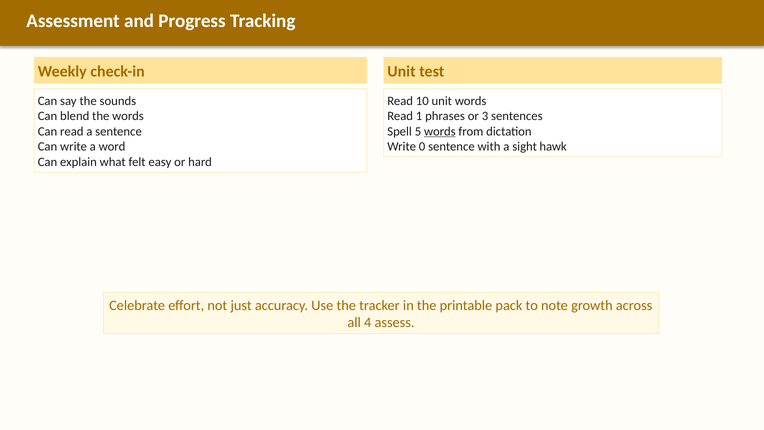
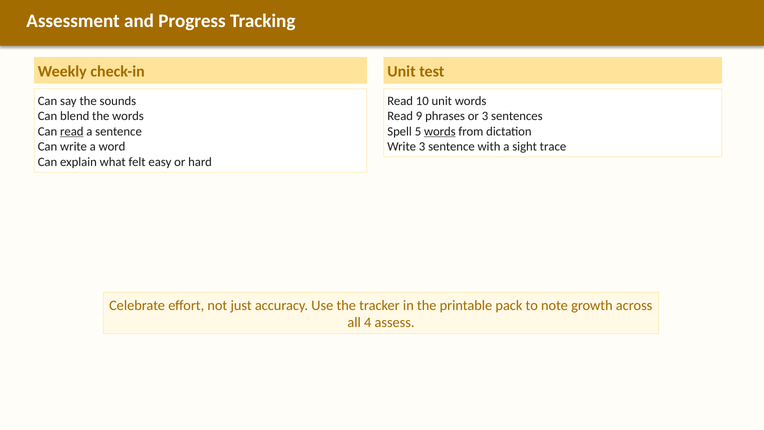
1: 1 -> 9
read at (72, 131) underline: none -> present
Write 0: 0 -> 3
hawk: hawk -> trace
